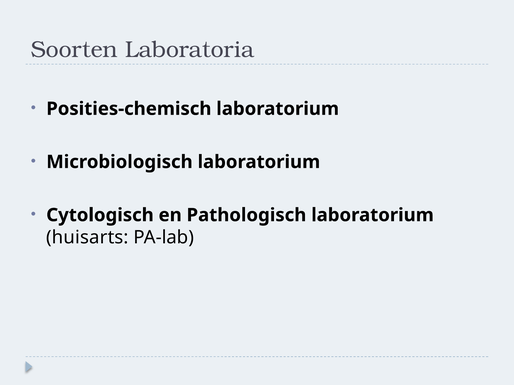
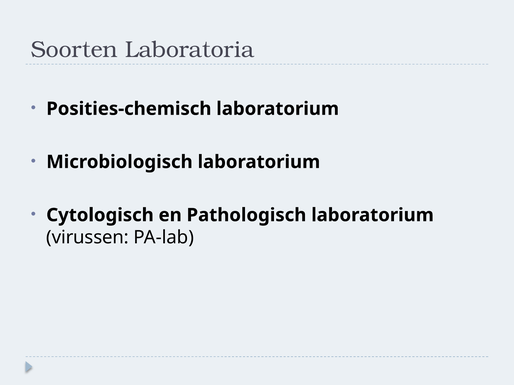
huisarts: huisarts -> virussen
